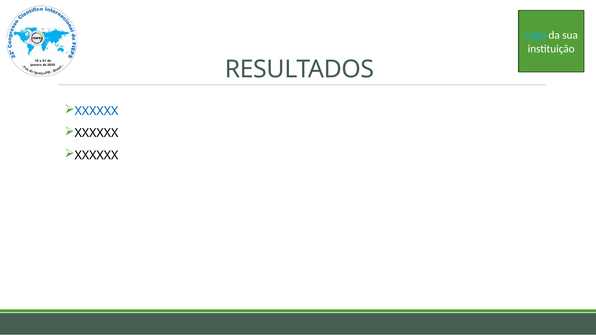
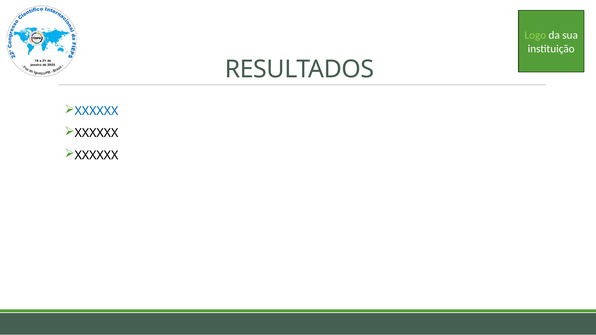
Logo colour: light blue -> light green
